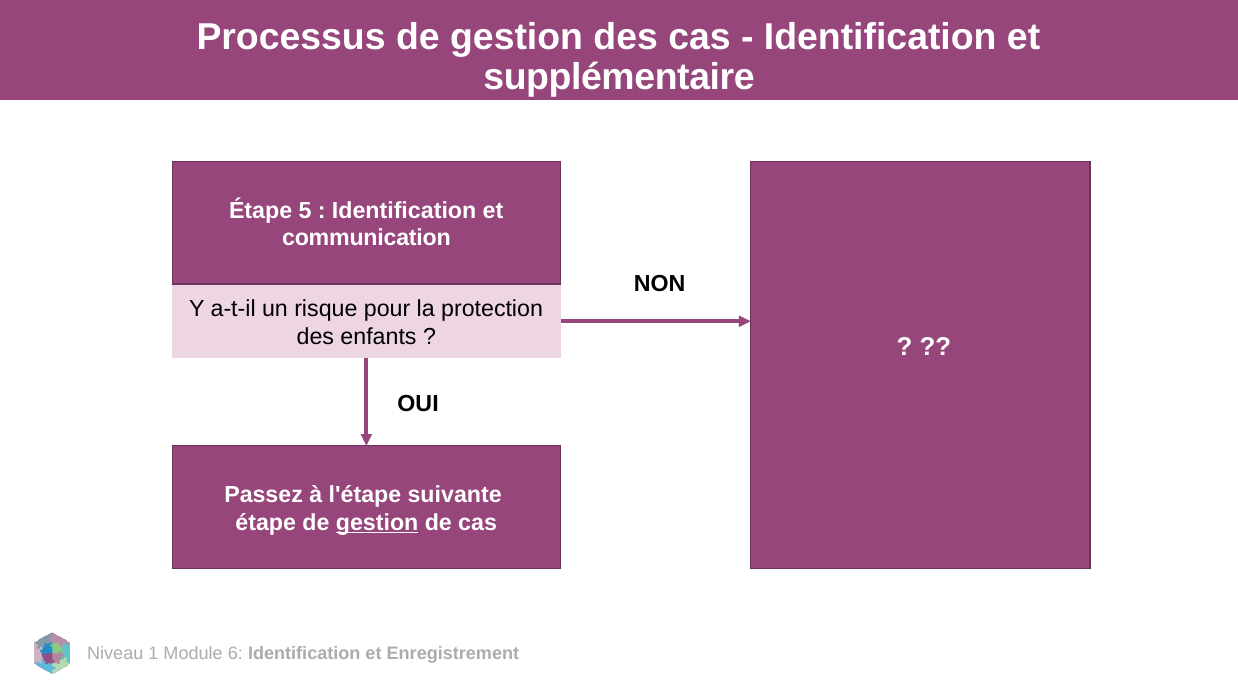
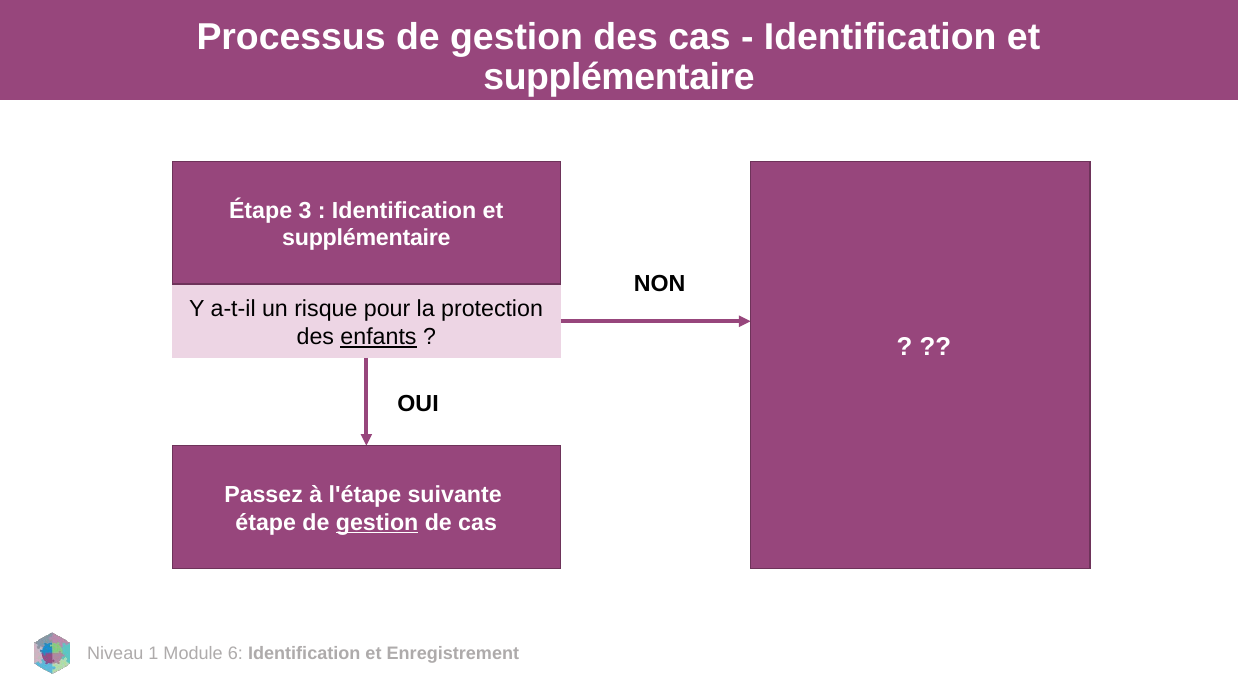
5: 5 -> 3
communication at (366, 238): communication -> supplémentaire
enfants underline: none -> present
